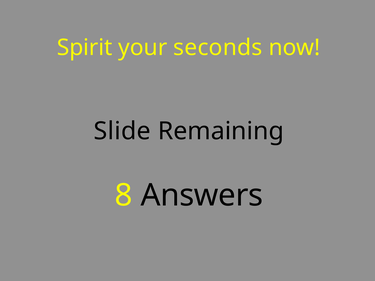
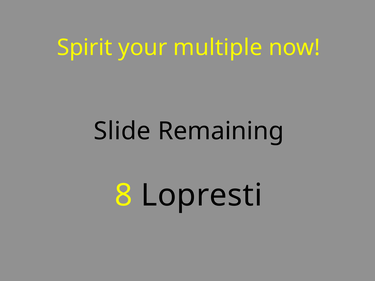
seconds: seconds -> multiple
Answers: Answers -> Lopresti
